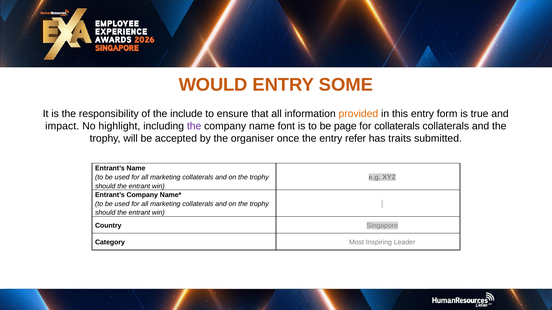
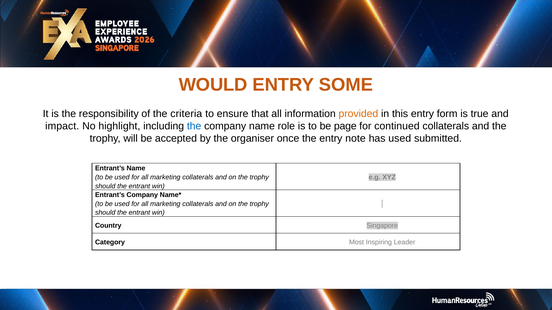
include: include -> criteria
the at (194, 126) colour: purple -> blue
font: font -> role
for collaterals: collaterals -> continued
refer: refer -> note
has traits: traits -> used
